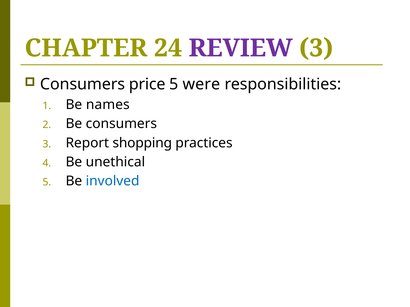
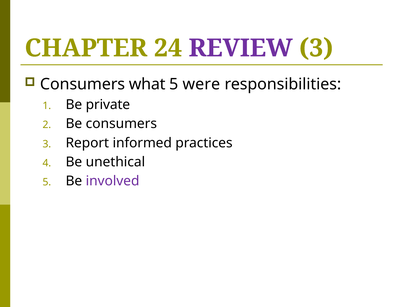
price: price -> what
names: names -> private
shopping: shopping -> informed
involved colour: blue -> purple
